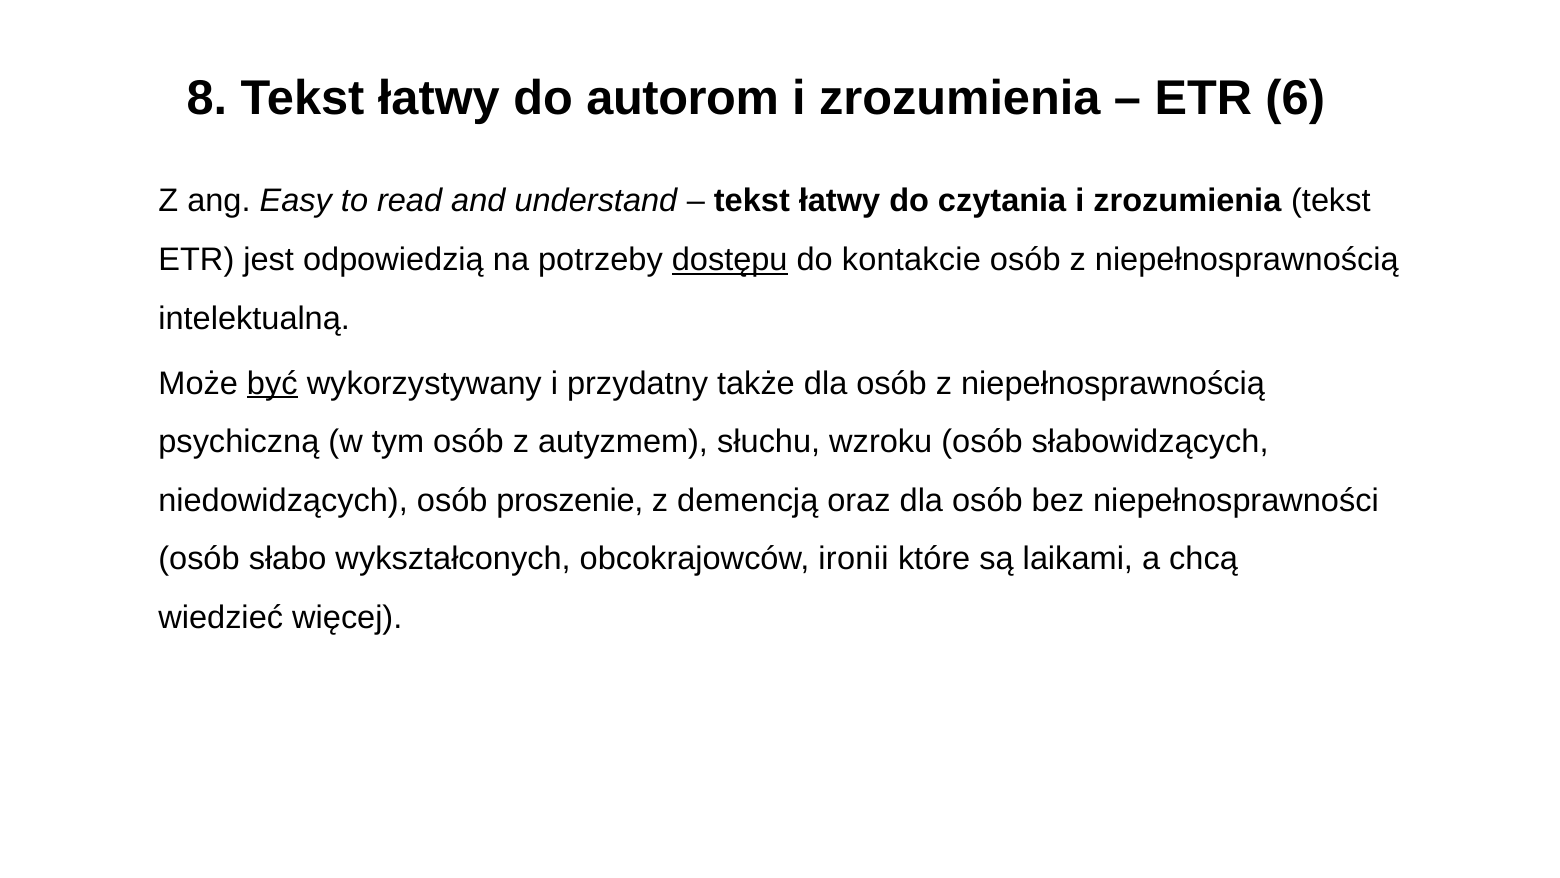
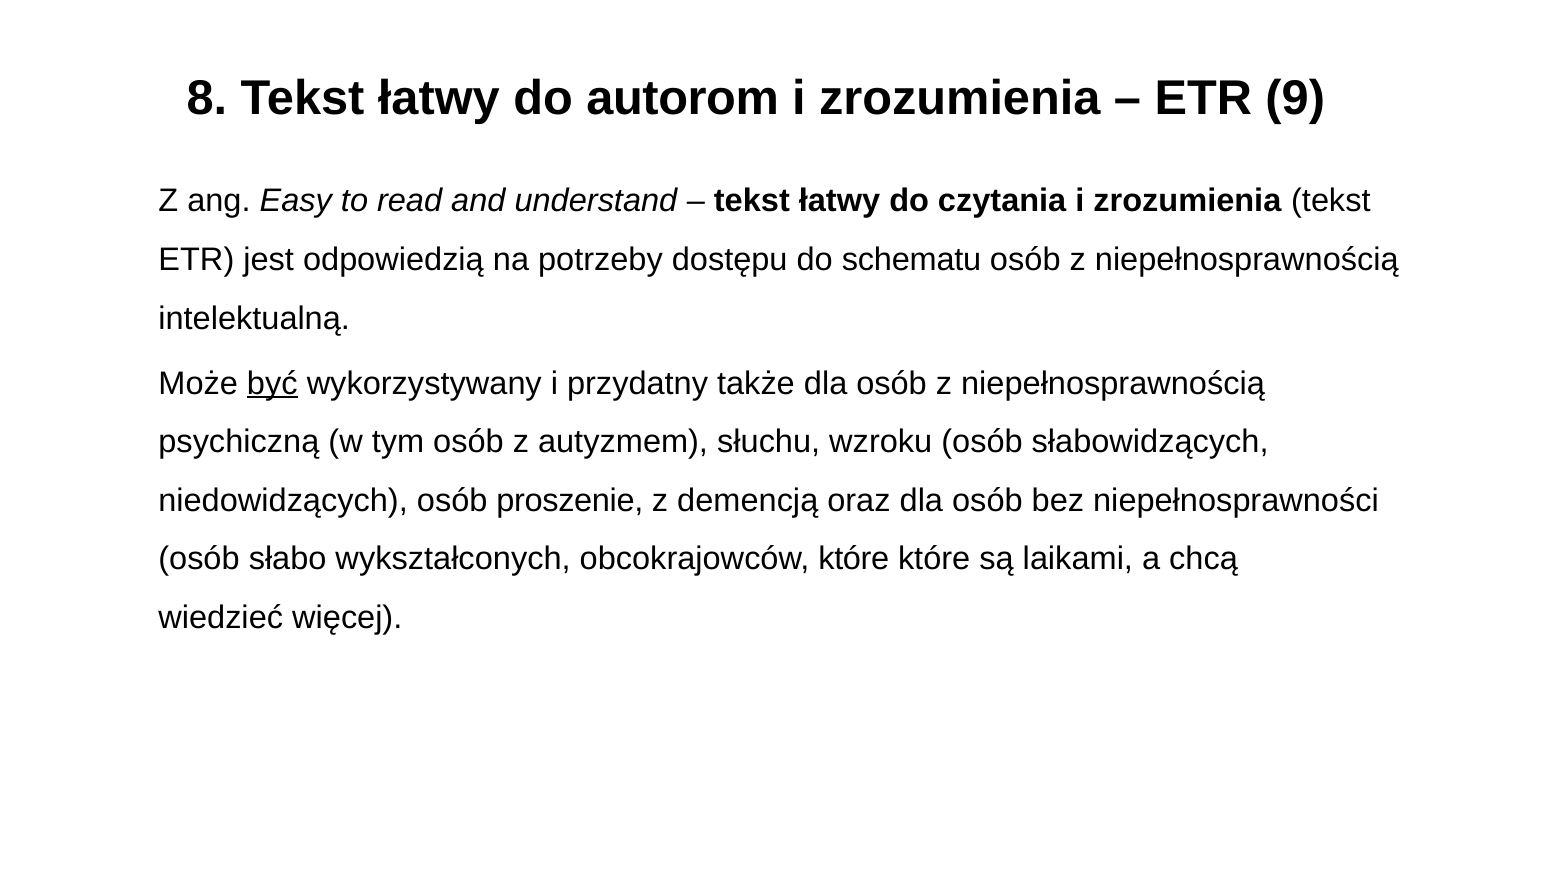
6: 6 -> 9
dostępu underline: present -> none
kontakcie: kontakcie -> schematu
obcokrajowców ironii: ironii -> które
